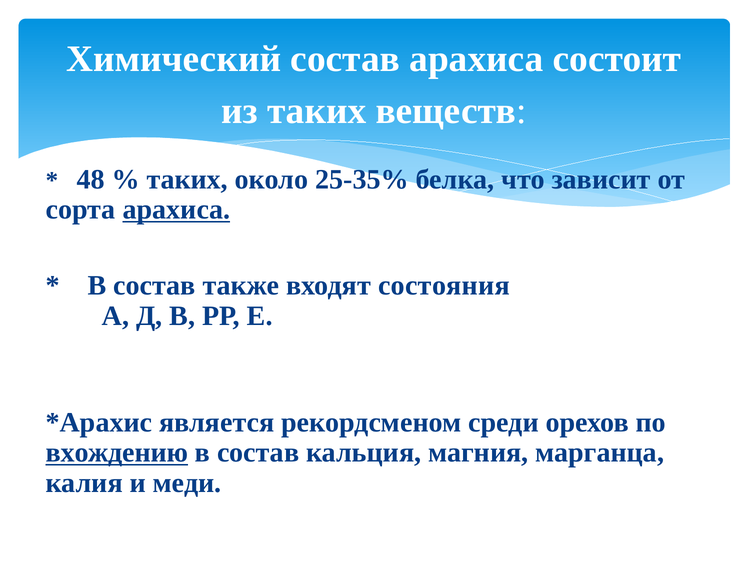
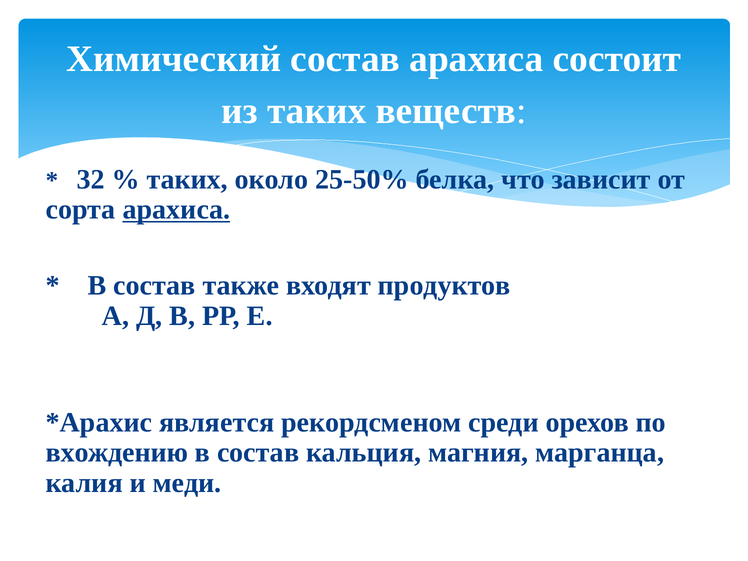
48: 48 -> 32
25-35%: 25-35% -> 25-50%
состояния: состояния -> продуктов
вхождению underline: present -> none
